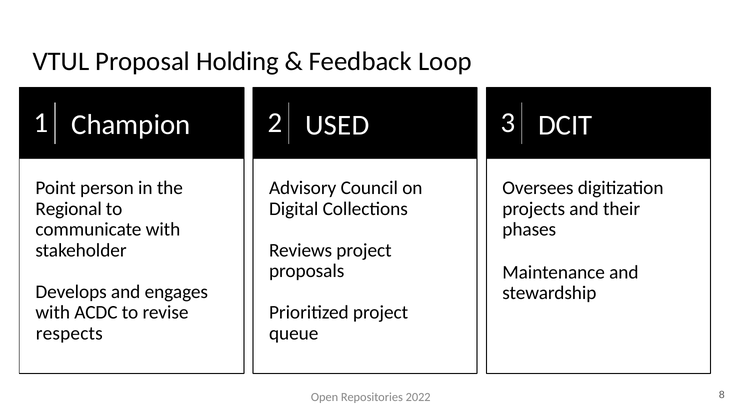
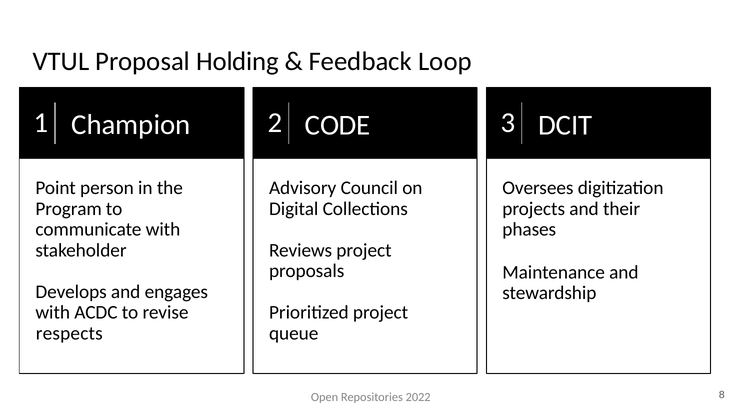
USED: USED -> CODE
Regional: Regional -> Program
